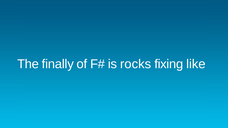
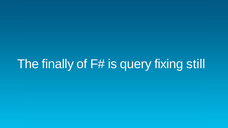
rocks: rocks -> query
like: like -> still
